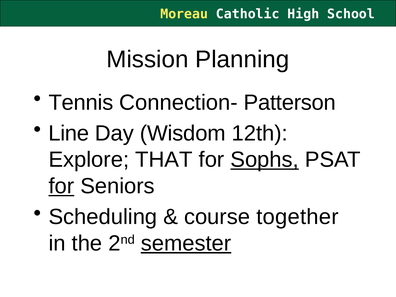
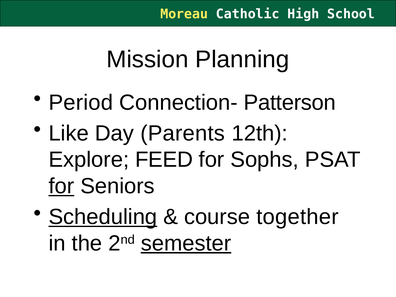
Tennis: Tennis -> Period
Line: Line -> Like
Wisdom: Wisdom -> Parents
THAT: THAT -> FEED
Sophs underline: present -> none
Scheduling underline: none -> present
